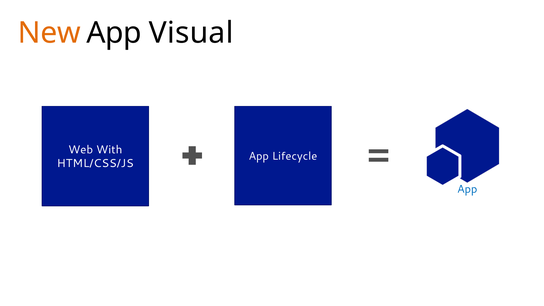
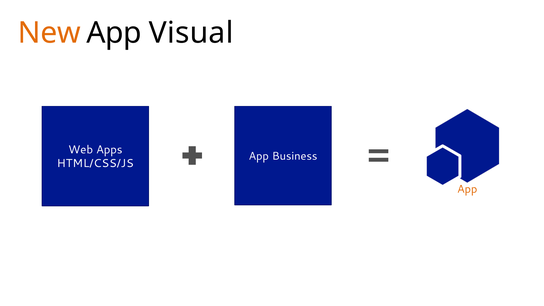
With: With -> Apps
Lifecycle: Lifecycle -> Business
App at (467, 189) colour: blue -> orange
